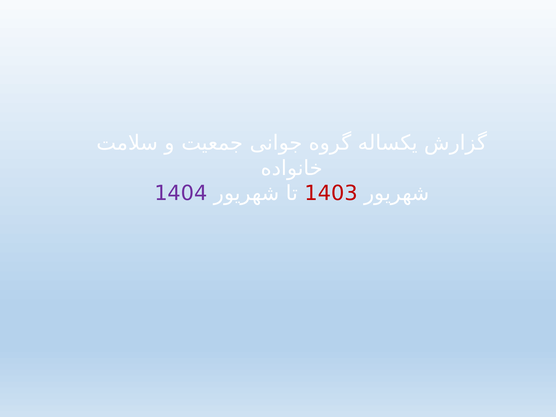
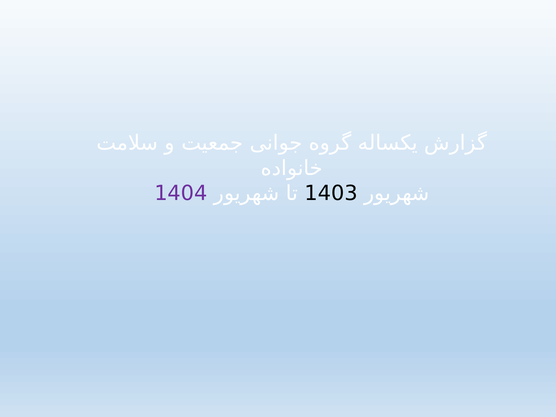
1403 colour: red -> black
